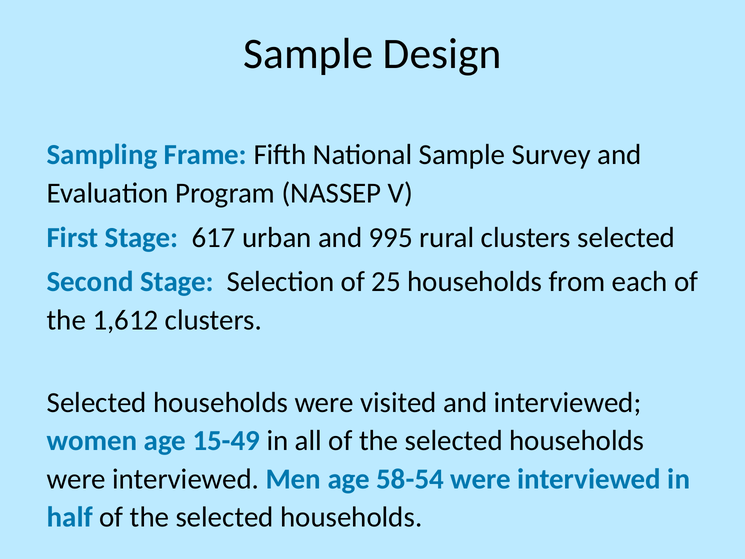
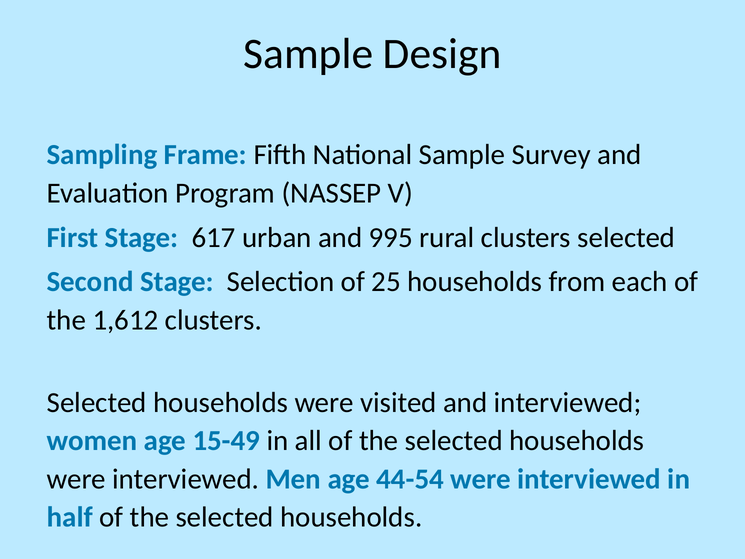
58-54: 58-54 -> 44-54
